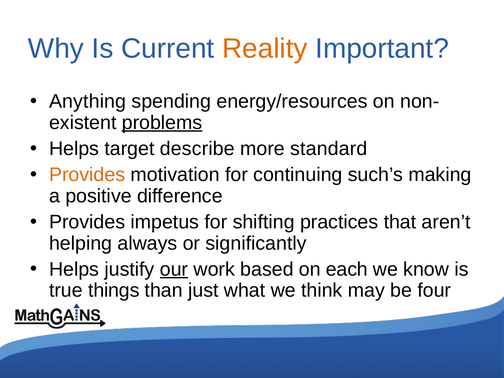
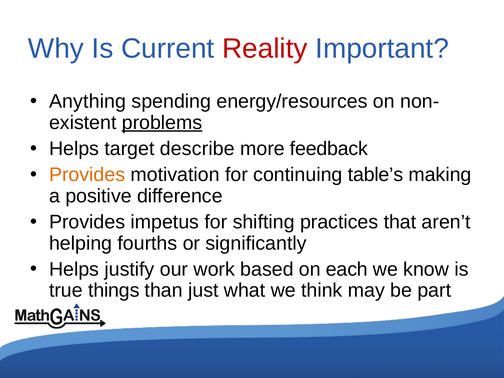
Reality colour: orange -> red
standard: standard -> feedback
such’s: such’s -> table’s
always: always -> fourths
our underline: present -> none
four: four -> part
